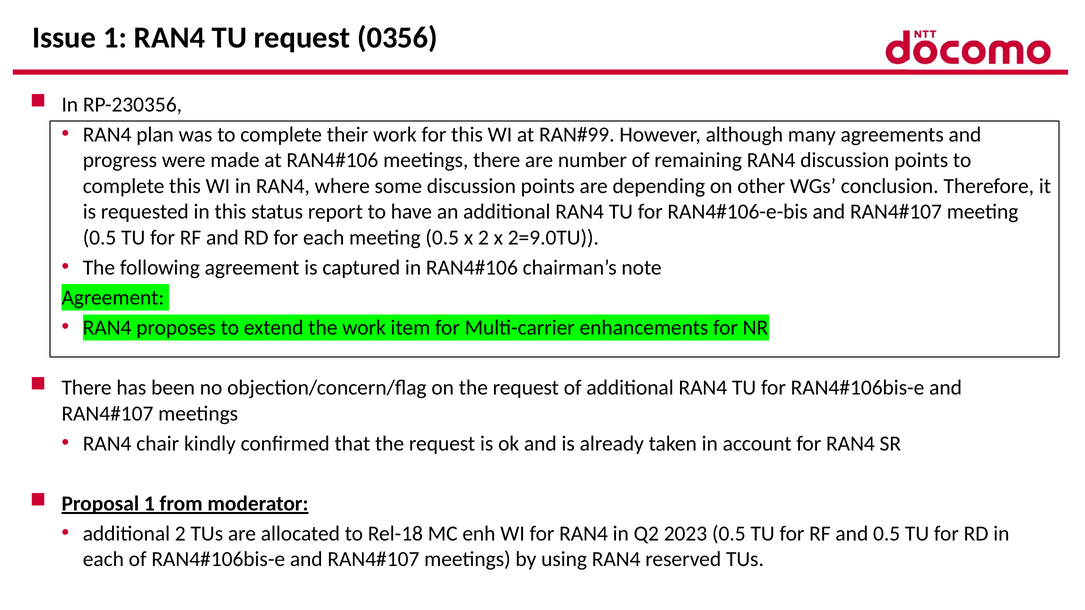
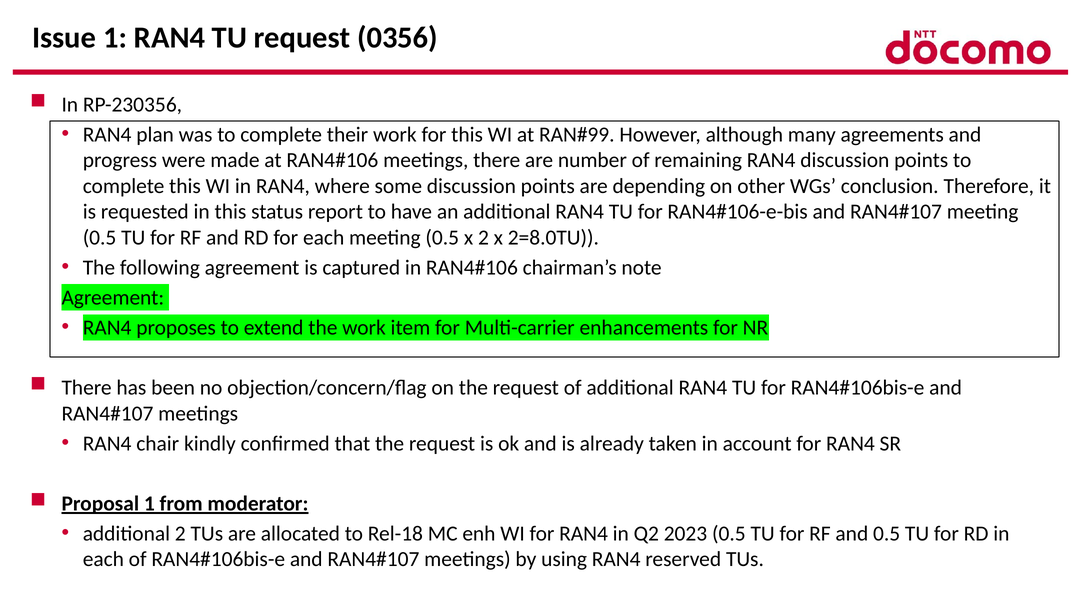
2=9.0TU: 2=9.0TU -> 2=8.0TU
